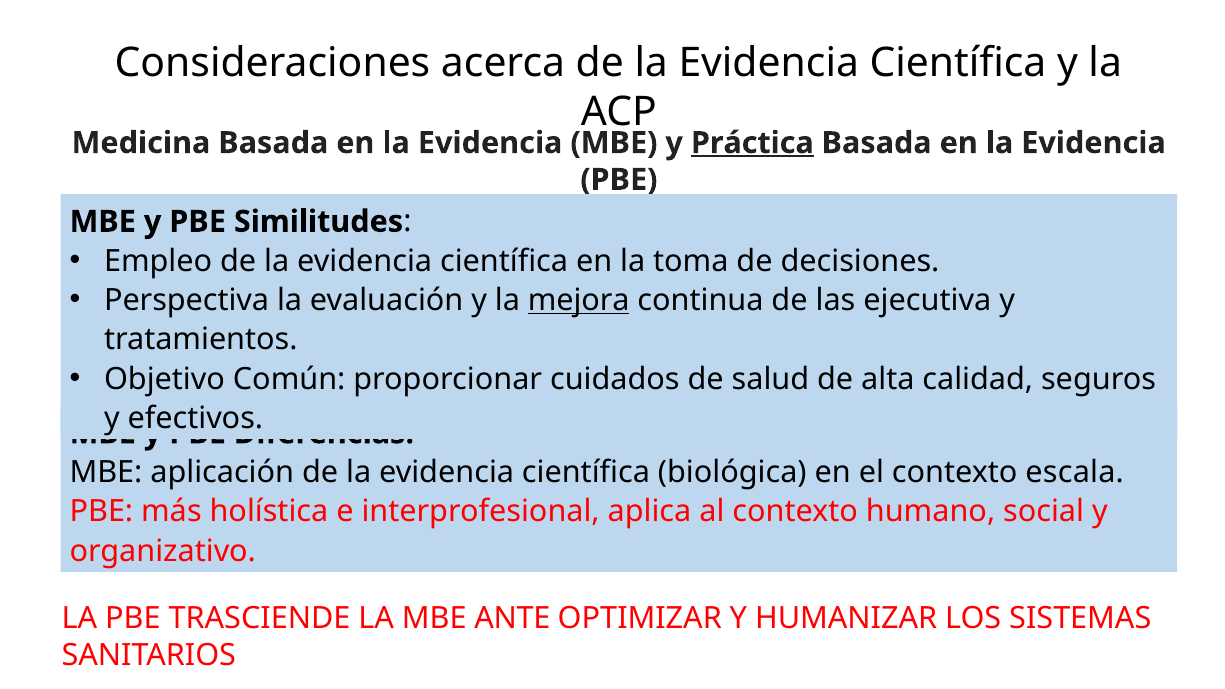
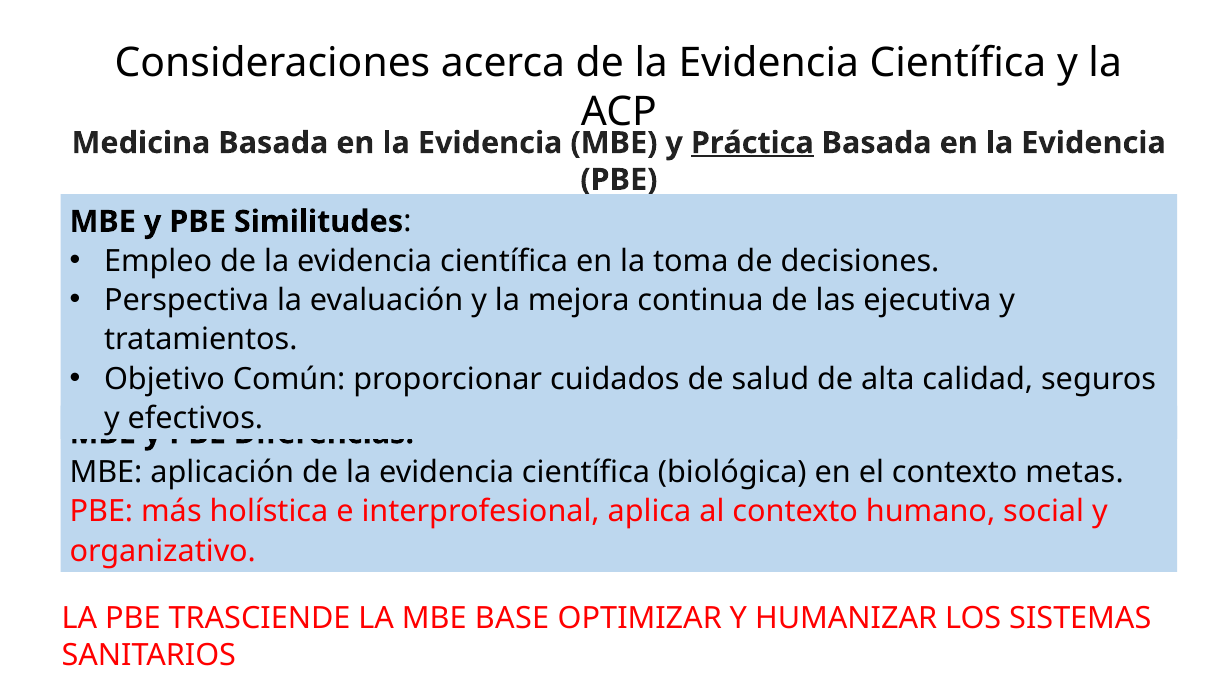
mejora underline: present -> none
escala: escala -> metas
ANTE: ANTE -> BASE
